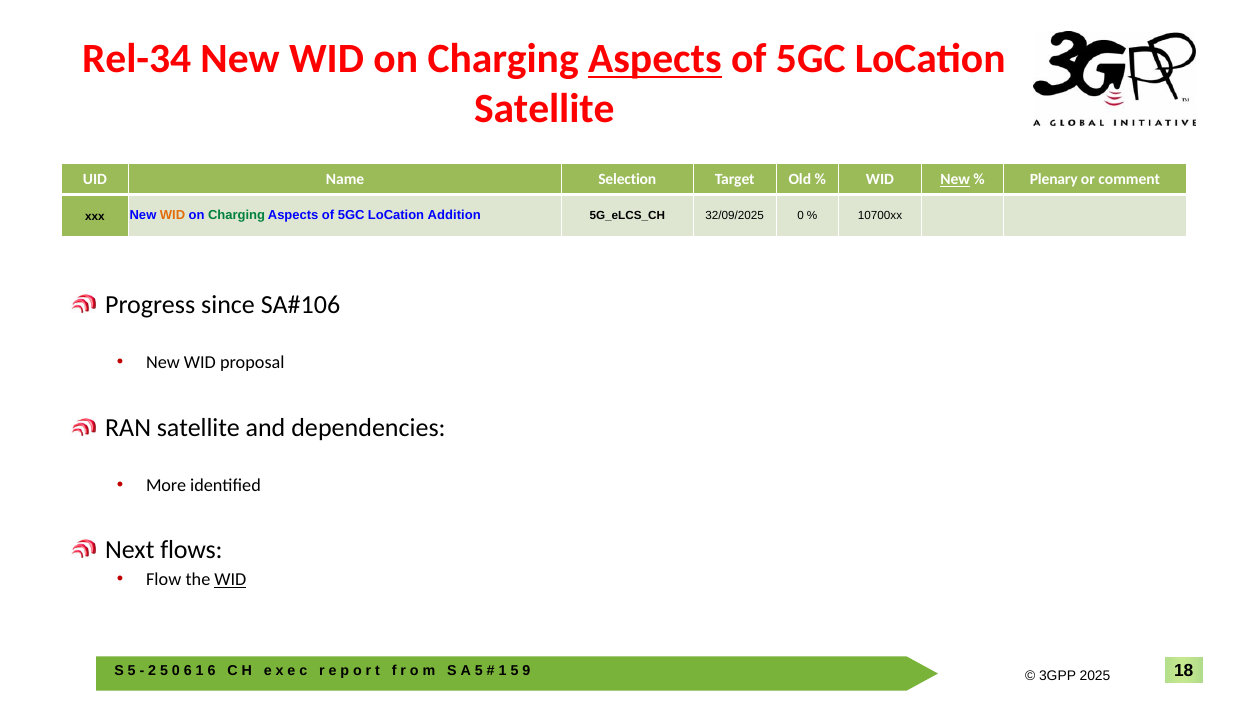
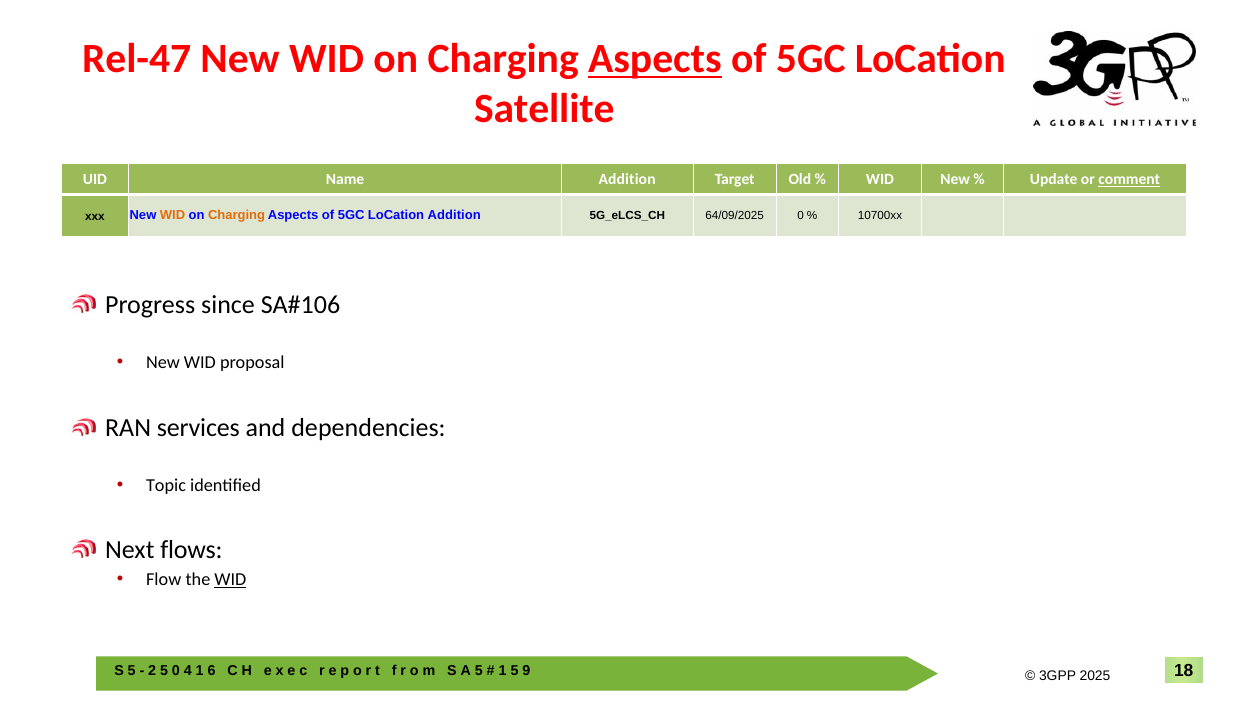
Rel-34: Rel-34 -> Rel-47
Name Selection: Selection -> Addition
New at (955, 180) underline: present -> none
Plenary: Plenary -> Update
comment underline: none -> present
Charging at (237, 216) colour: green -> orange
32/09/2025: 32/09/2025 -> 64/09/2025
RAN satellite: satellite -> services
More: More -> Topic
0 6: 6 -> 4
